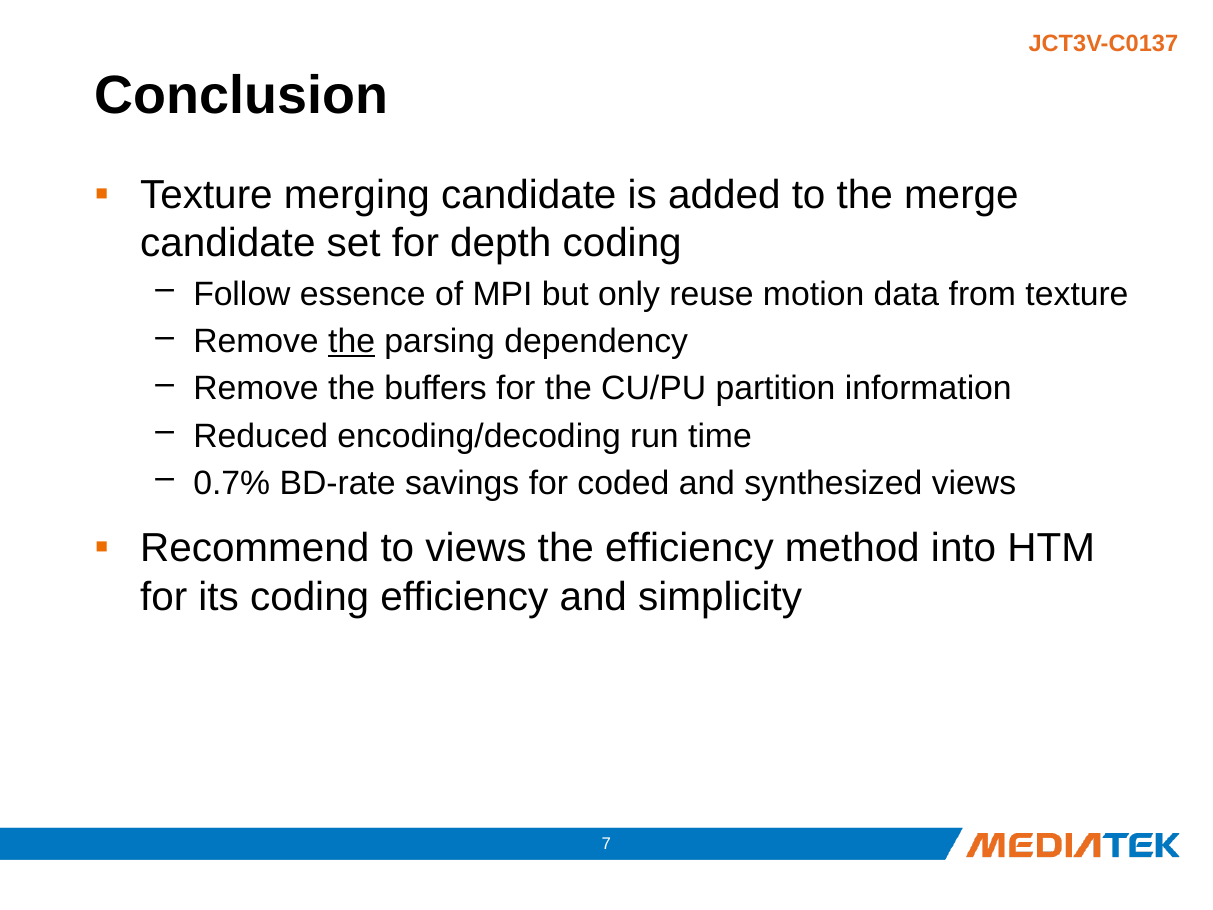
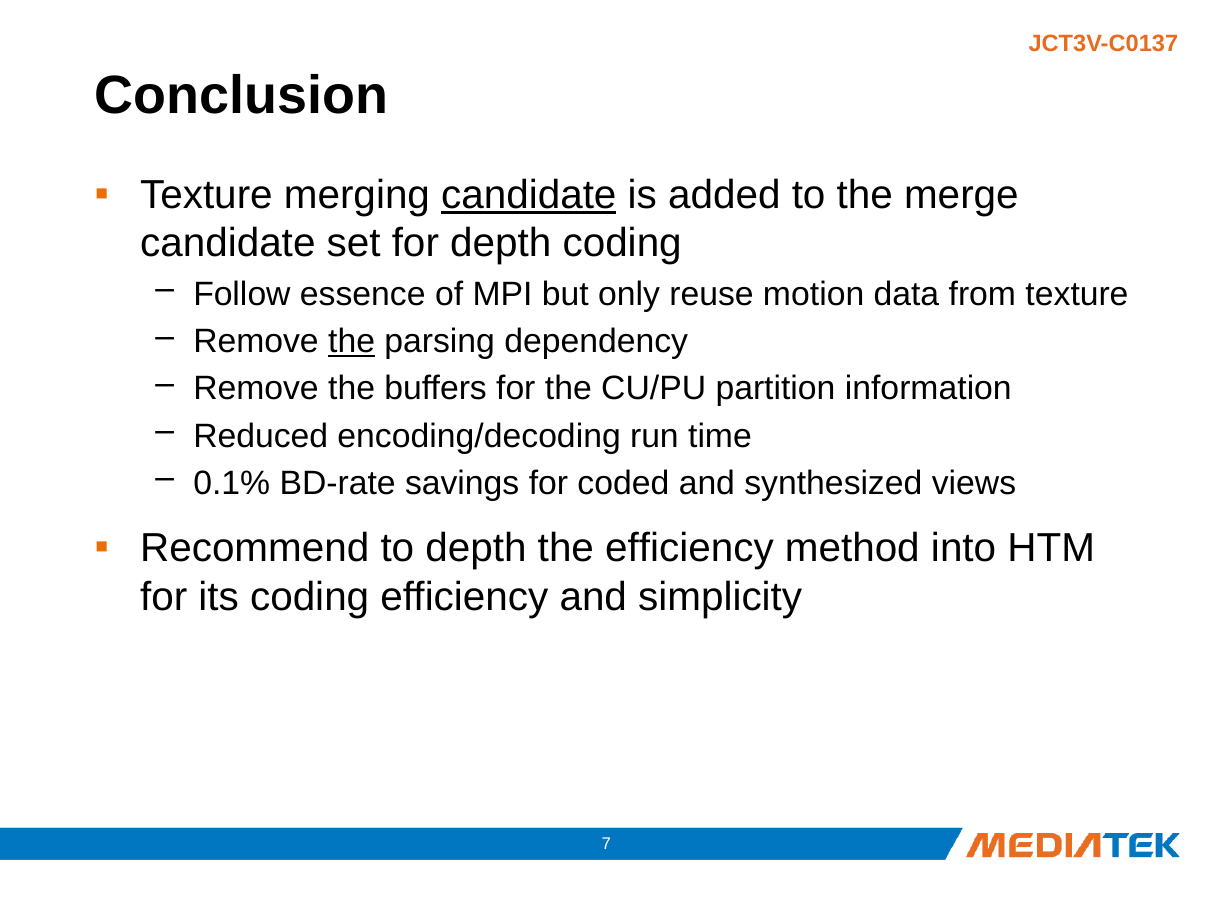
candidate at (529, 195) underline: none -> present
0.7%: 0.7% -> 0.1%
to views: views -> depth
